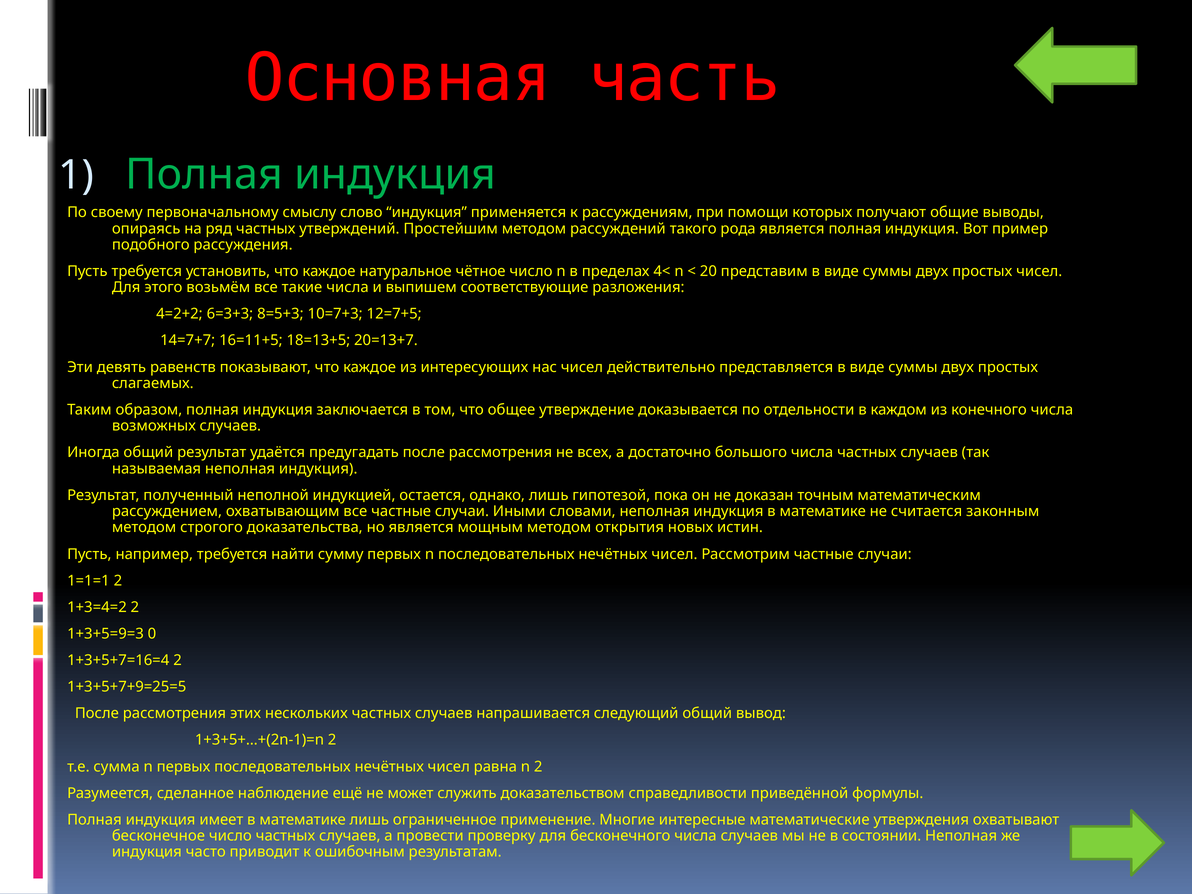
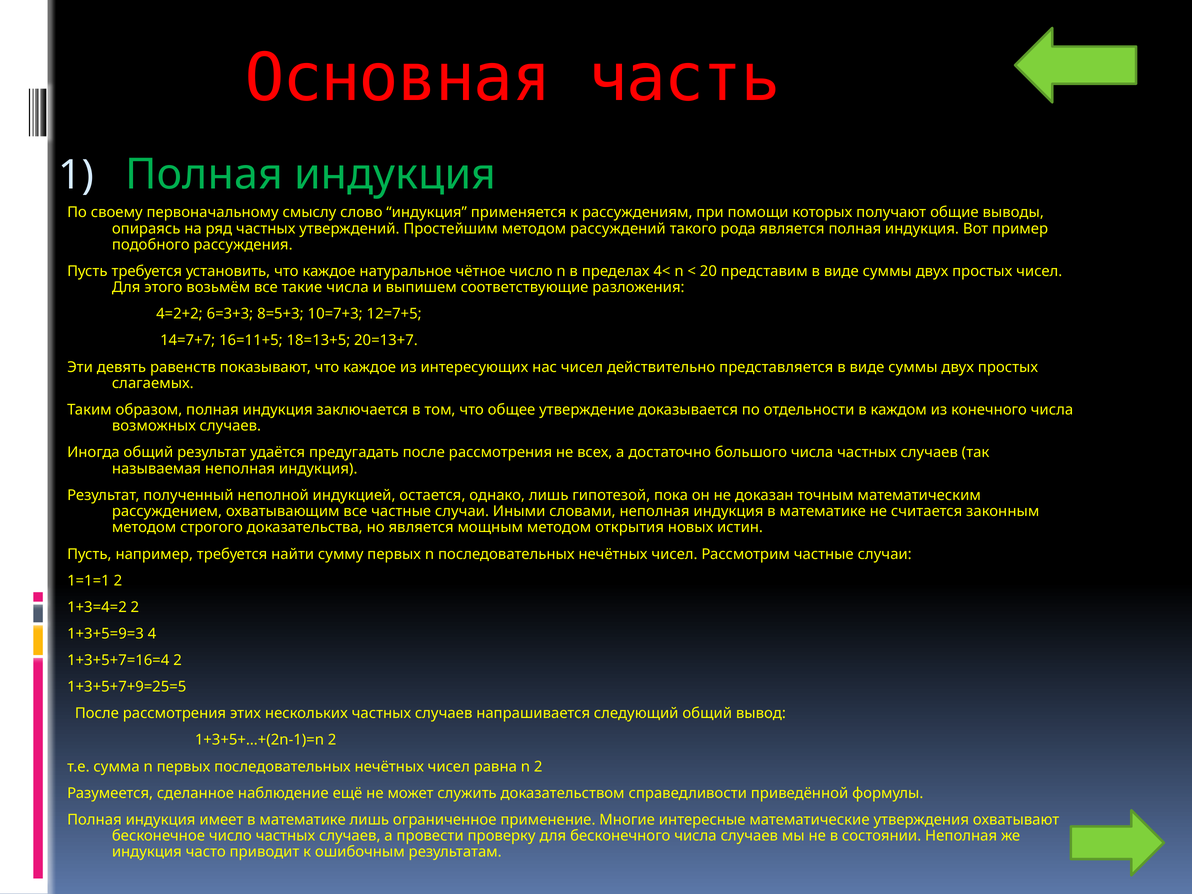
0: 0 -> 4
